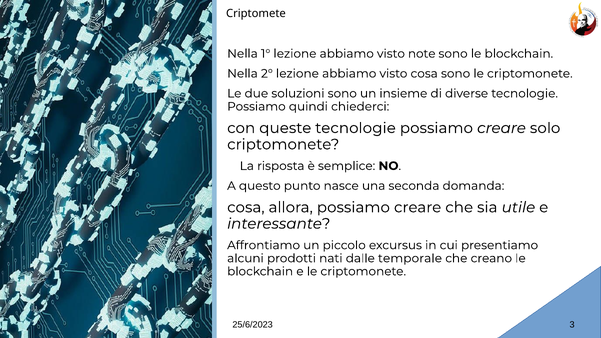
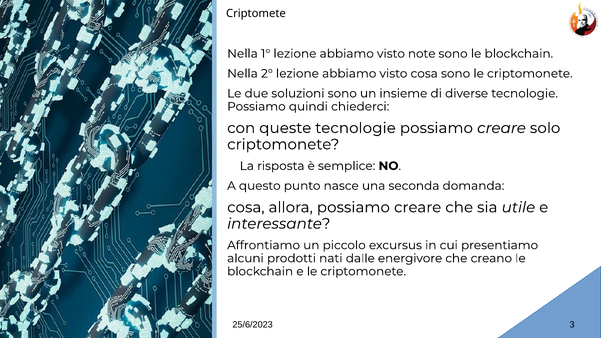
temporale: temporale -> energivore
